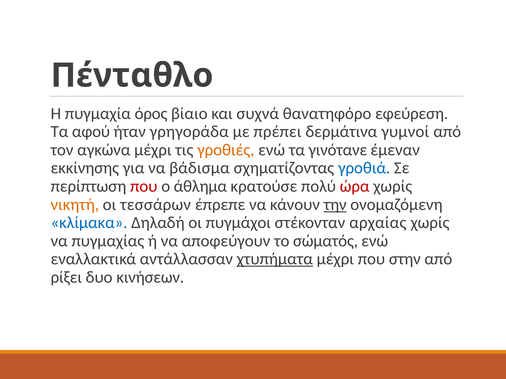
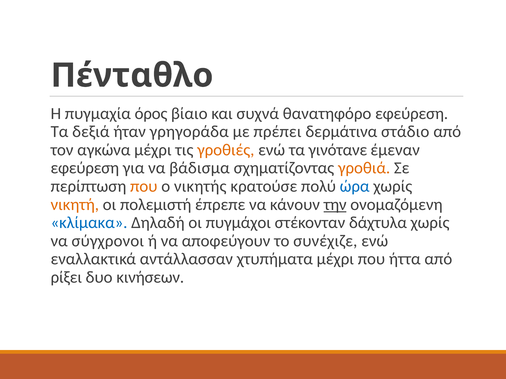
αφού: αφού -> δεξιά
γυμνοί: γυμνοί -> στάδιο
εκκίνησης at (85, 168): εκκίνησης -> εφεύρεση
γροθιά colour: blue -> orange
που at (144, 187) colour: red -> orange
άθλημα: άθλημα -> νικητής
ώρα colour: red -> blue
τεσσάρων: τεσσάρων -> πολεμιστή
αρχαίας: αρχαίας -> δάχτυλα
πυγμαχίας: πυγμαχίας -> σύγχρονοι
σώματός: σώματός -> συνέχιζε
χτυπήματα underline: present -> none
στην: στην -> ήττα
